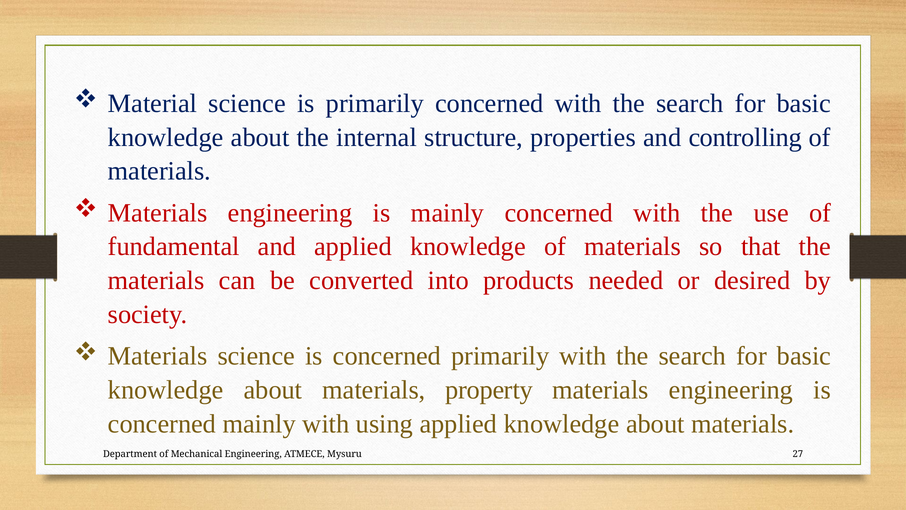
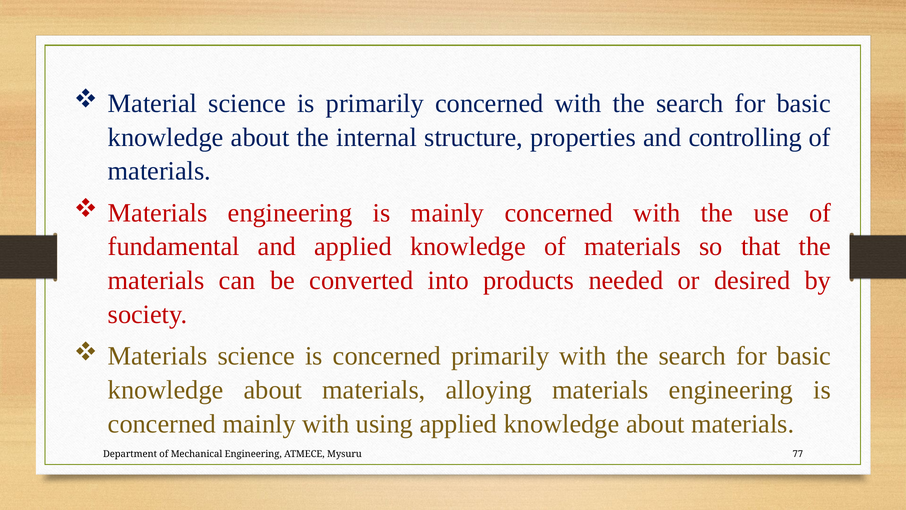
property: property -> alloying
27: 27 -> 77
